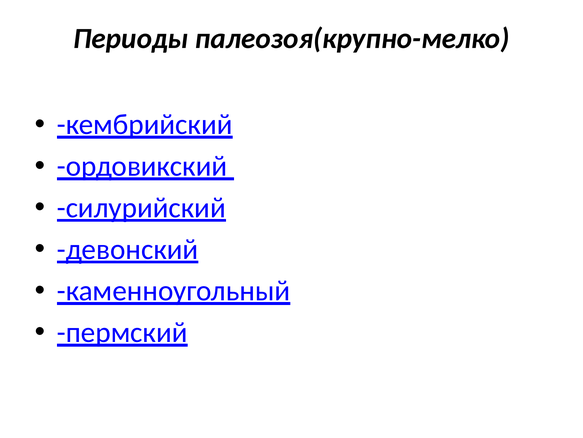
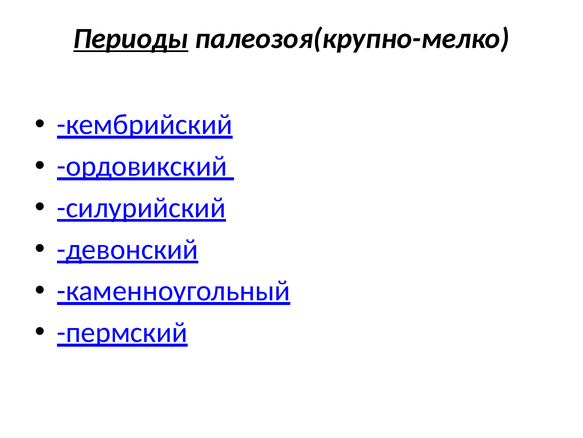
Периоды underline: none -> present
